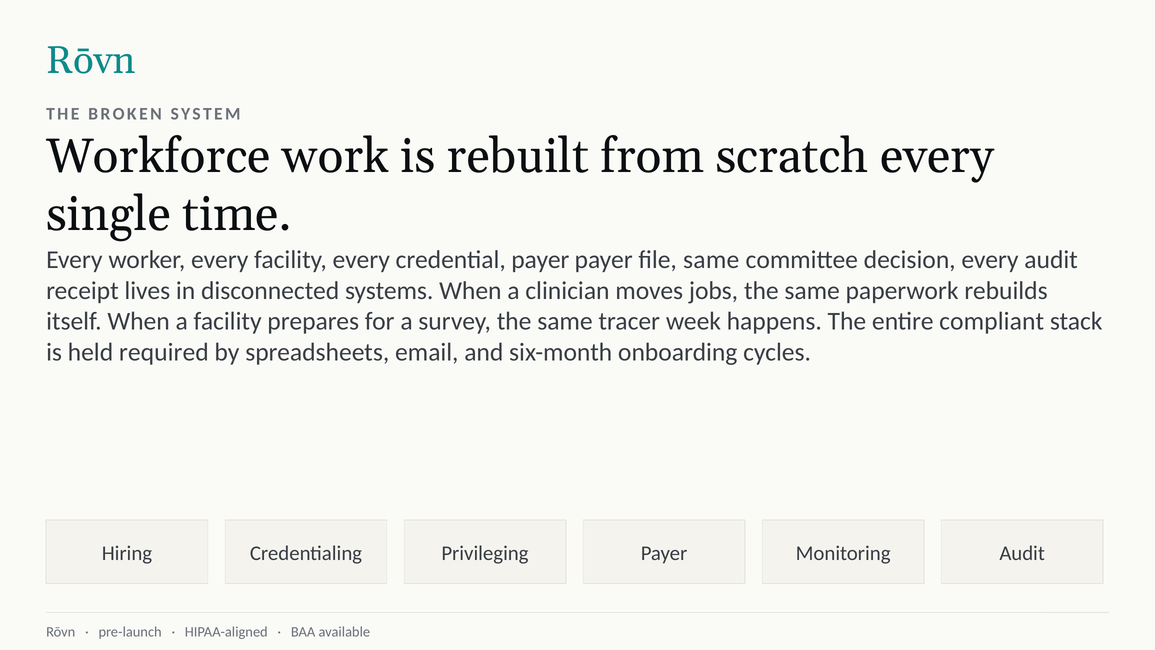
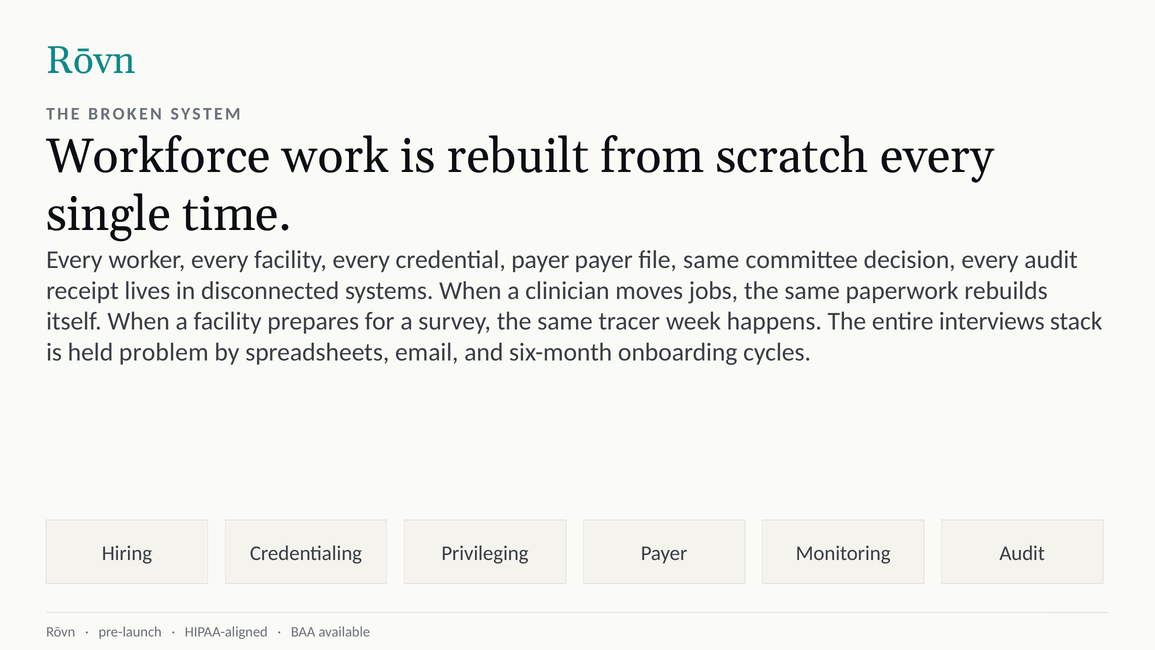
compliant: compliant -> interviews
required: required -> problem
